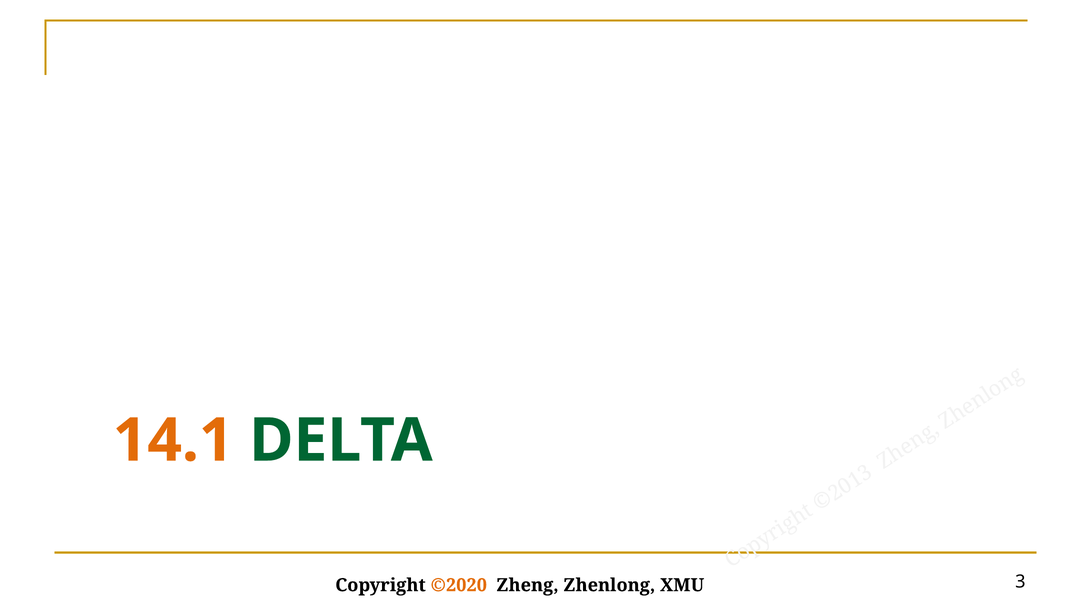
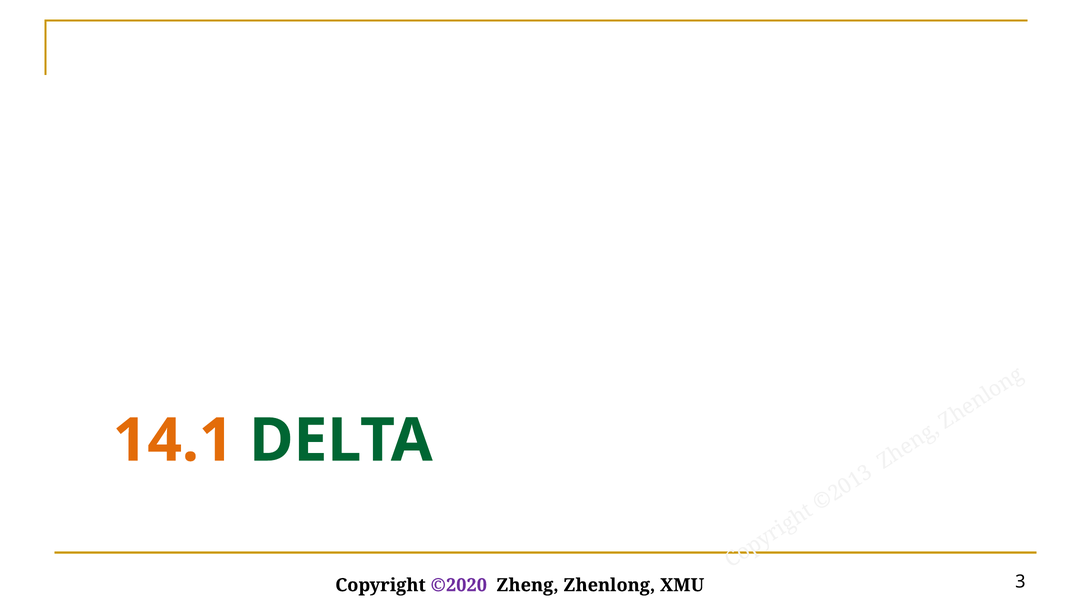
©2020 colour: orange -> purple
